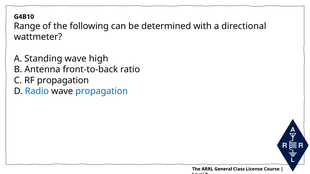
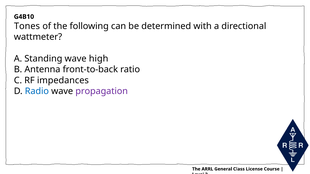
Range: Range -> Tones
RF propagation: propagation -> impedances
propagation at (102, 91) colour: blue -> purple
